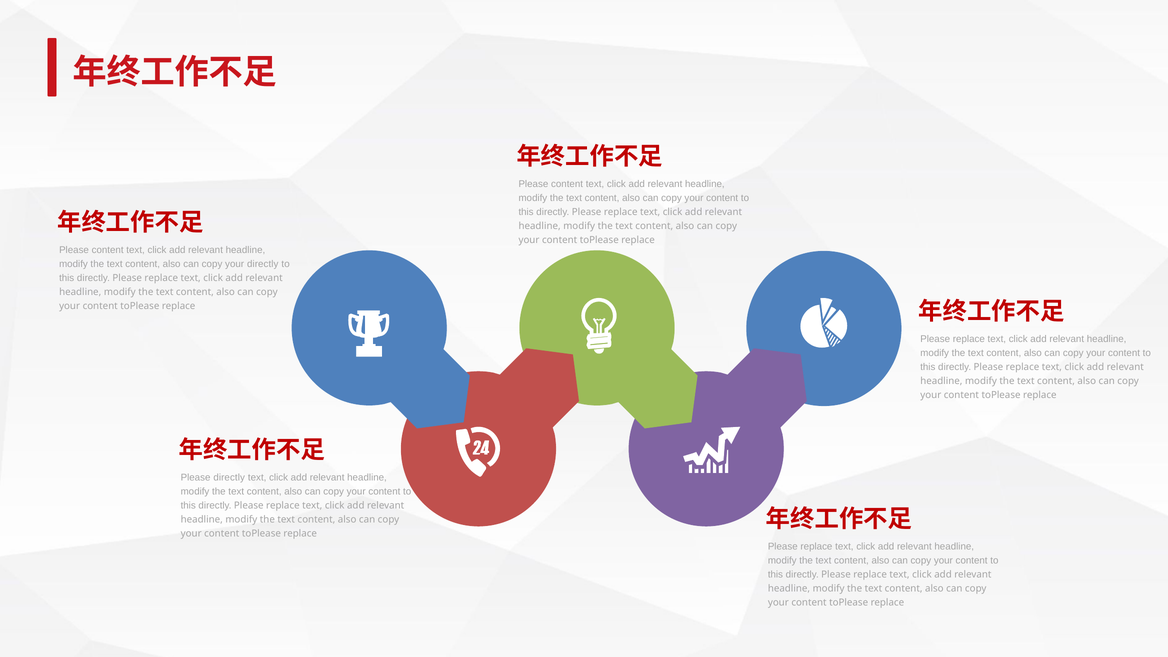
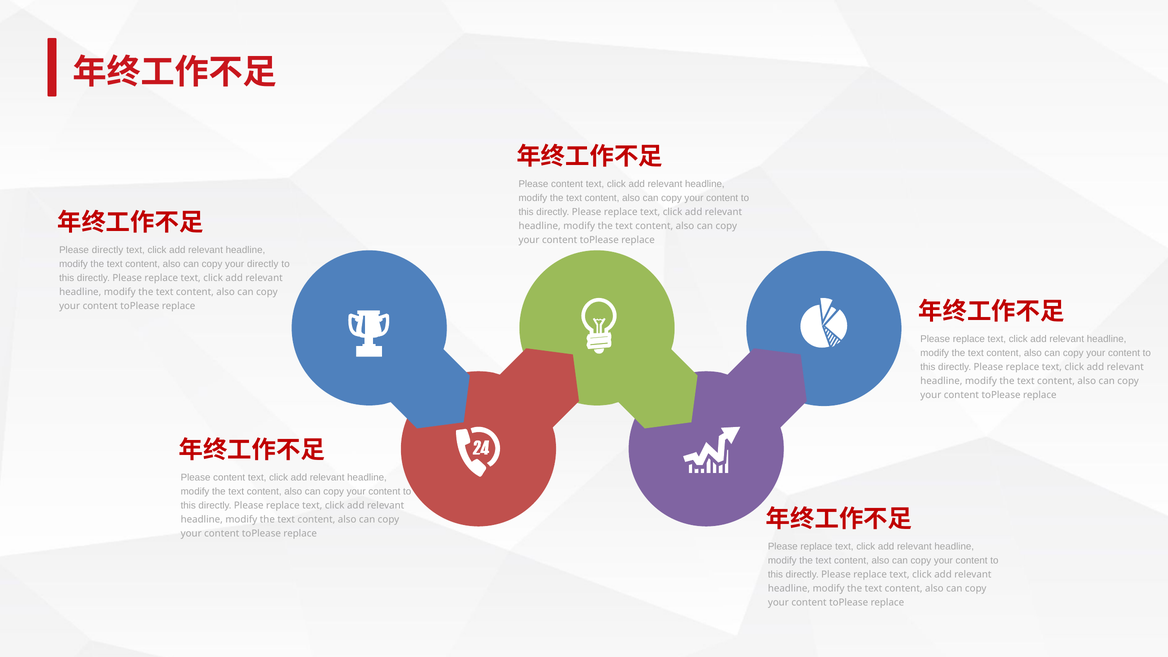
content at (108, 250): content -> directly
directly at (229, 478): directly -> content
